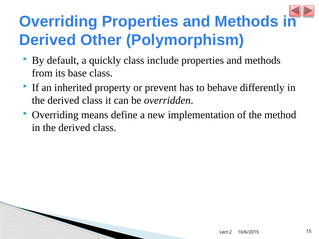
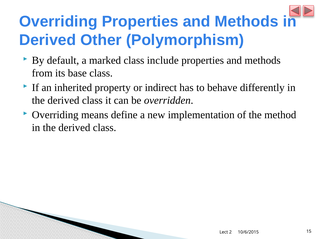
quickly: quickly -> marked
prevent: prevent -> indirect
